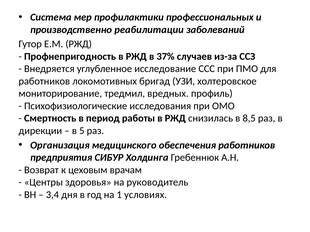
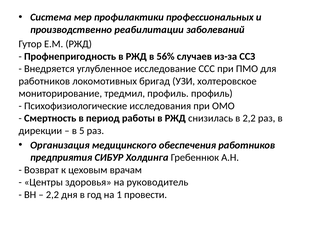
37%: 37% -> 56%
тредмил вредных: вредных -> профиль
в 8,5: 8,5 -> 2,2
3,4 at (52, 195): 3,4 -> 2,2
условиях: условиях -> провести
